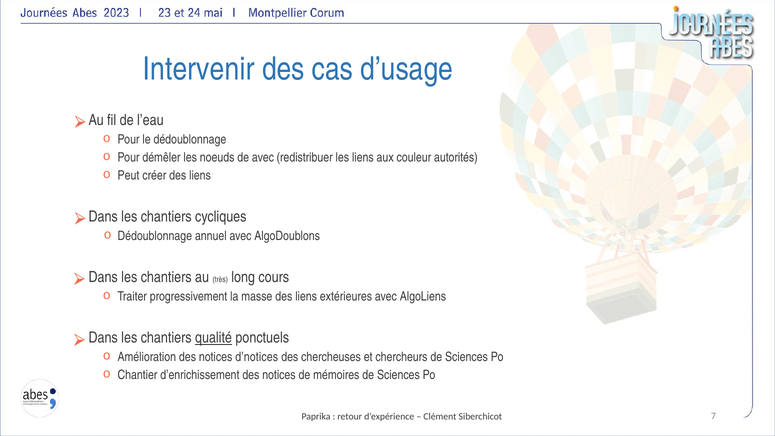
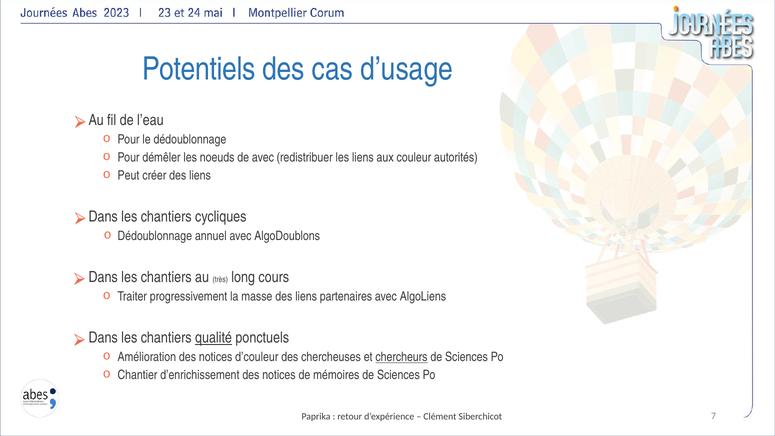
Intervenir: Intervenir -> Potentiels
extérieures: extérieures -> partenaires
d’notices: d’notices -> d’couleur
chercheurs underline: none -> present
